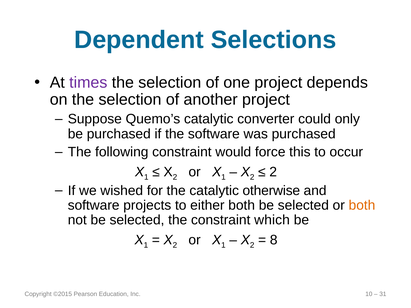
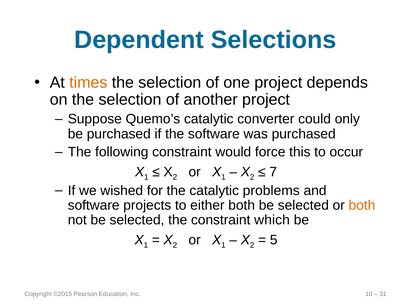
times colour: purple -> orange
2 at (273, 172): 2 -> 7
otherwise: otherwise -> problems
8: 8 -> 5
